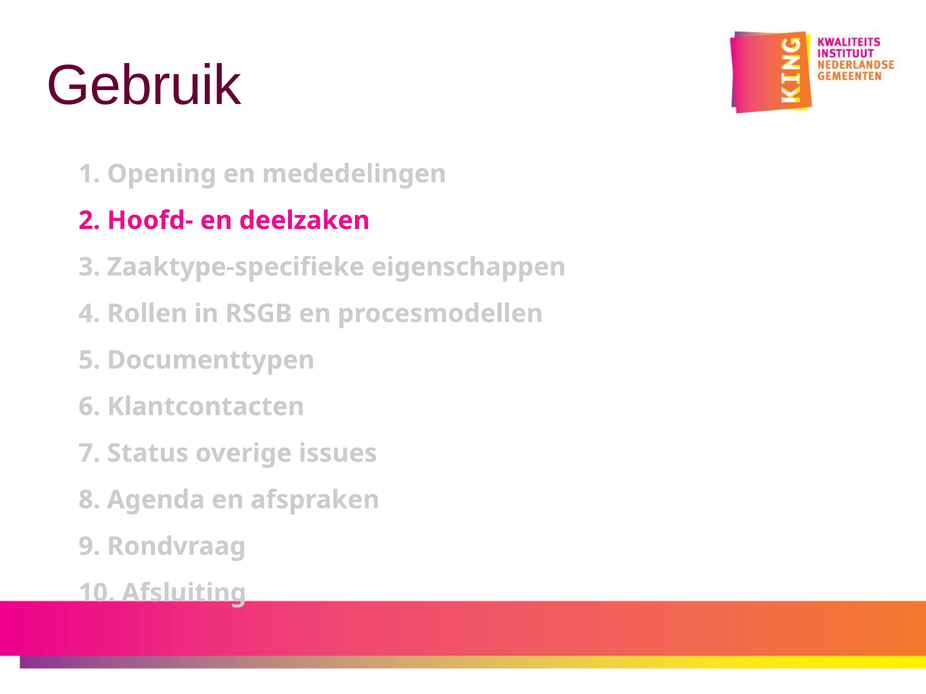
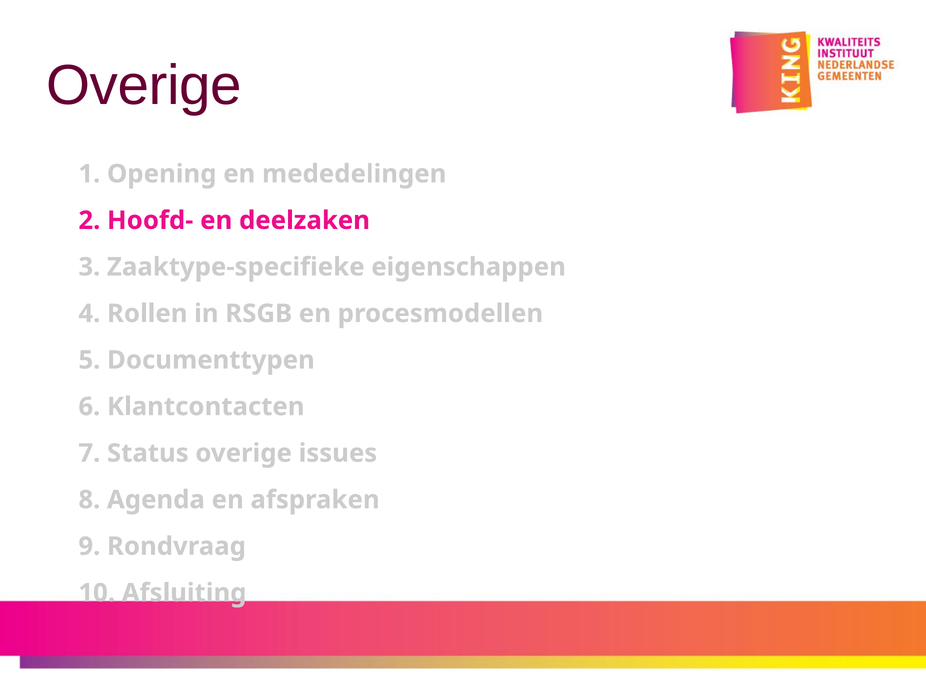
Gebruik at (144, 86): Gebruik -> Overige
